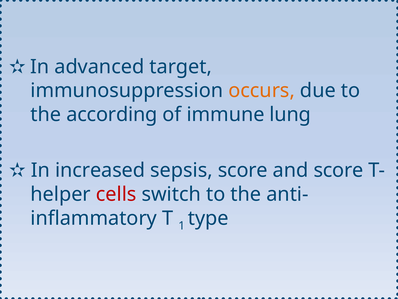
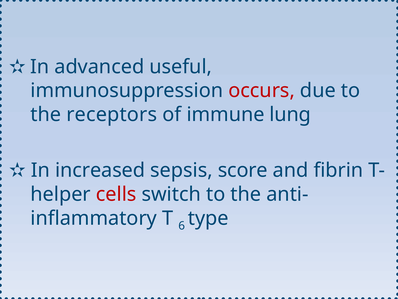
target: target -> useful
occurs colour: orange -> red
according: according -> receptors
and score: score -> fibrin
1: 1 -> 6
